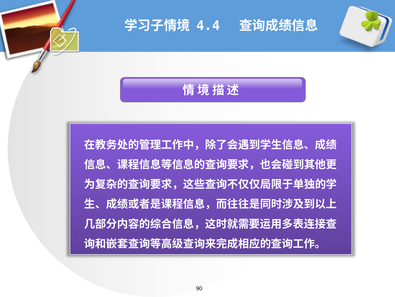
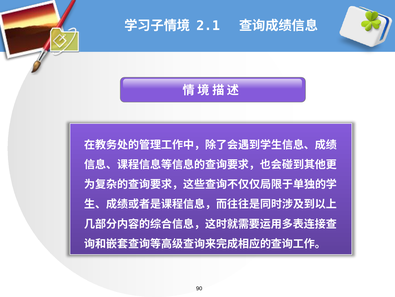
4.4: 4.4 -> 2.1
